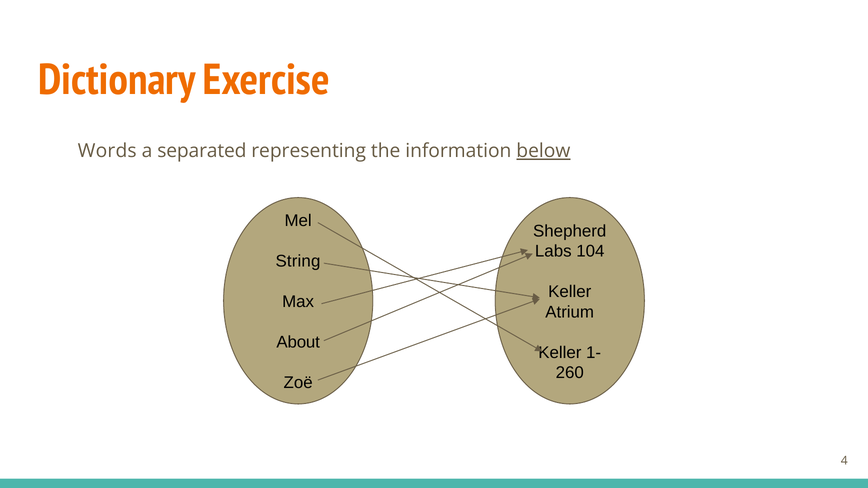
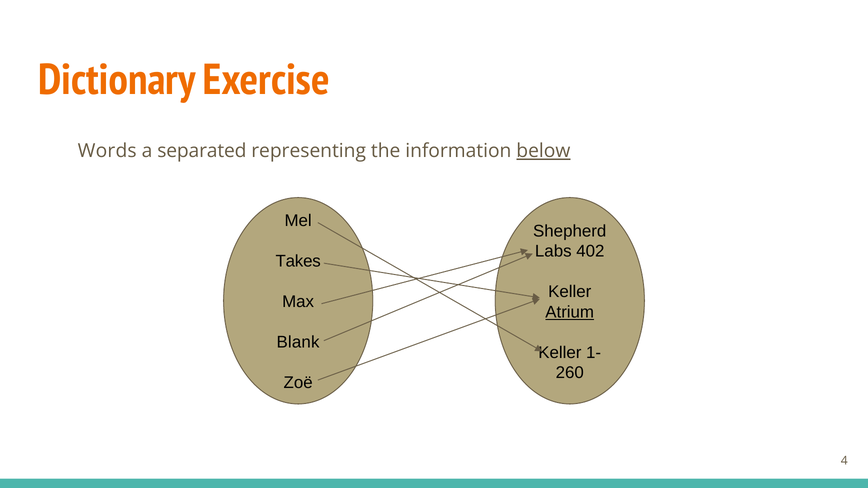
104: 104 -> 402
String: String -> Takes
Atrium underline: none -> present
About: About -> Blank
